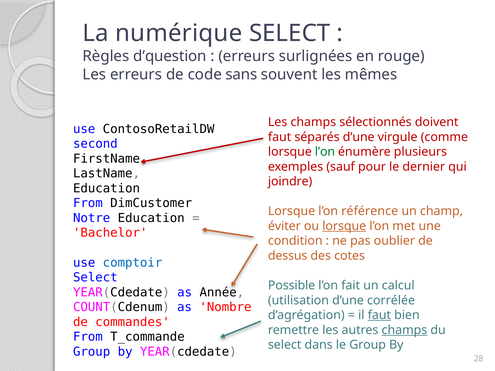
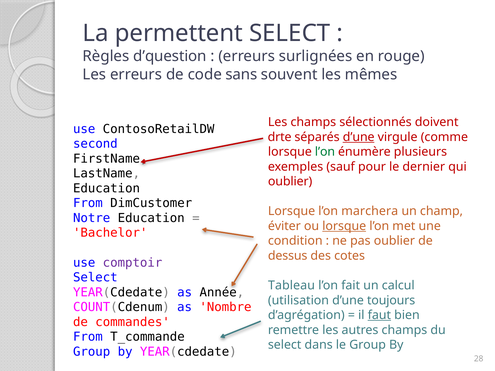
numérique: numérique -> permettent
faut at (280, 137): faut -> drte
d’une at (359, 137) underline: none -> present
joindre at (290, 182): joindre -> oublier
référence: référence -> marchera
comptoir colour: blue -> purple
Possible: Possible -> Tableau
corrélée: corrélée -> toujours
champs at (404, 330) underline: present -> none
